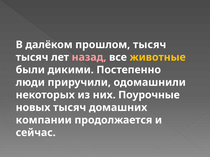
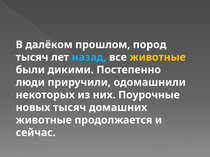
прошлом тысяч: тысяч -> пород
назад colour: pink -> light blue
компании at (44, 120): компании -> животные
